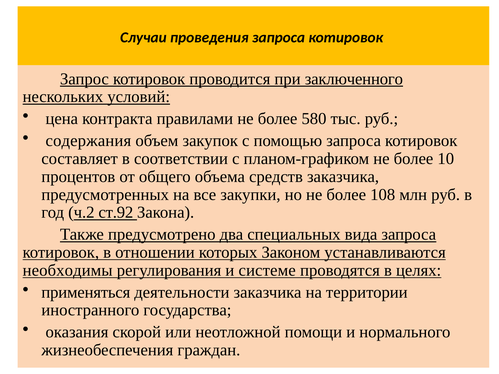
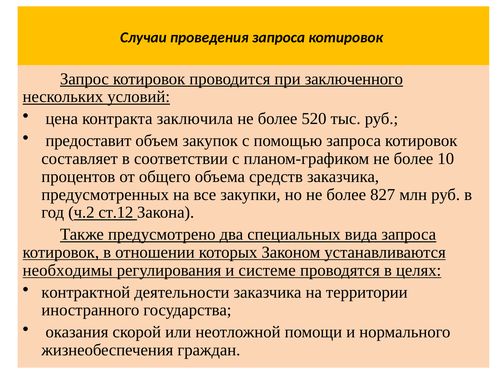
правилами: правилами -> заключила
580: 580 -> 520
содержания: содержания -> предоставит
108: 108 -> 827
ст.92: ст.92 -> ст.12
применяться: применяться -> контрактной
